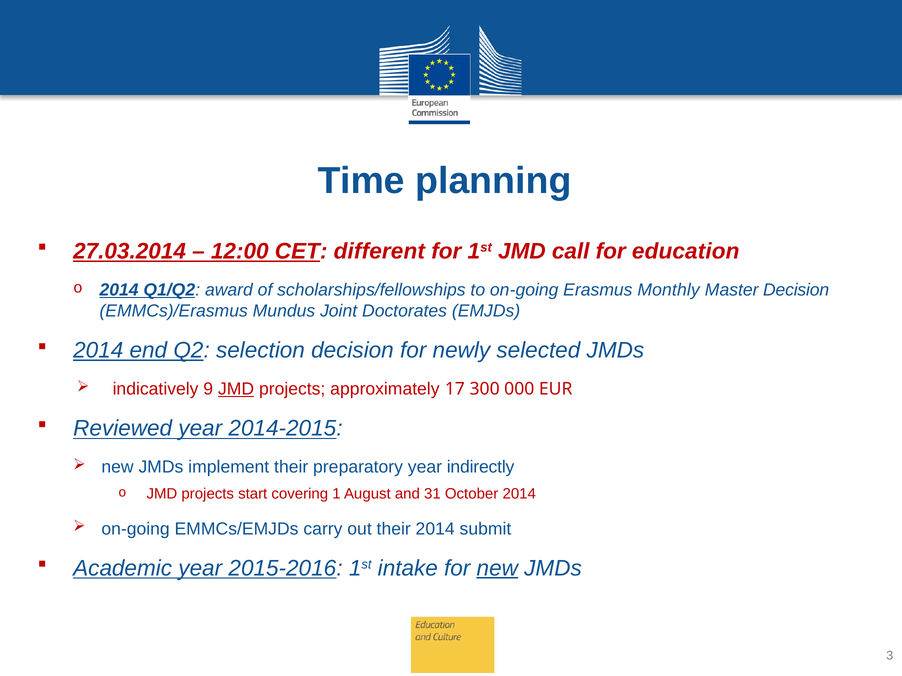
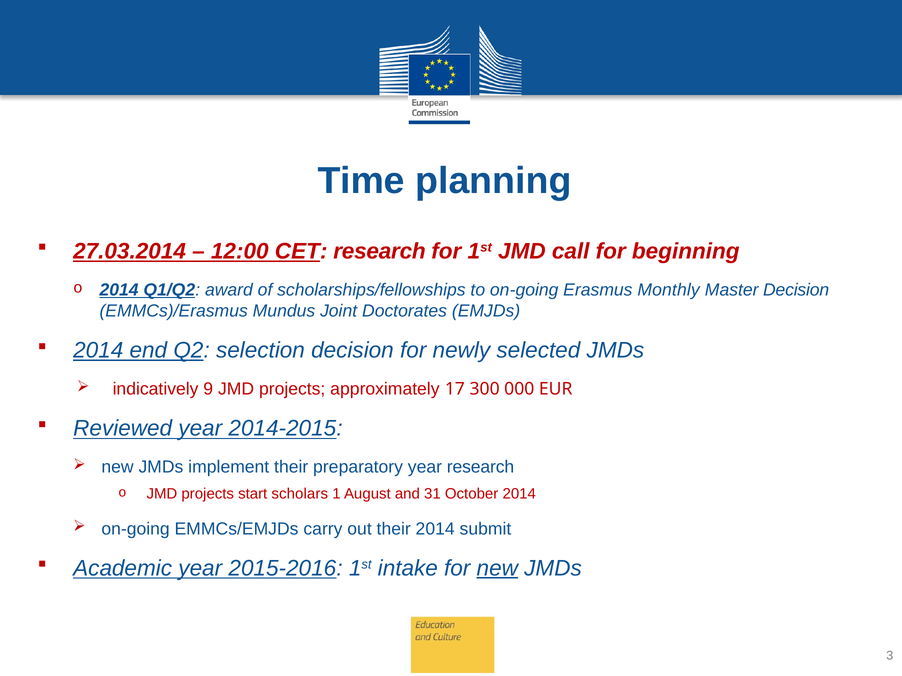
CET different: different -> research
education: education -> beginning
JMD at (236, 389) underline: present -> none
year indirectly: indirectly -> research
covering: covering -> scholars
